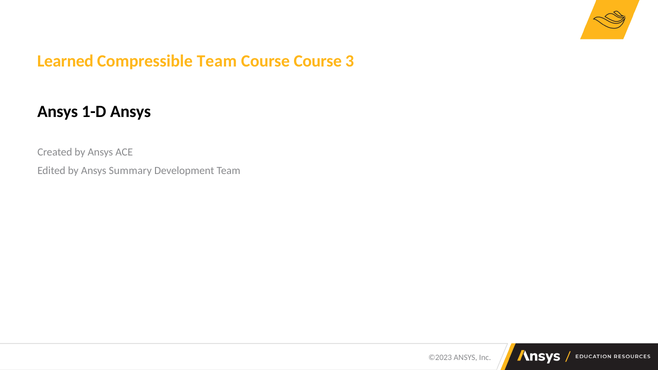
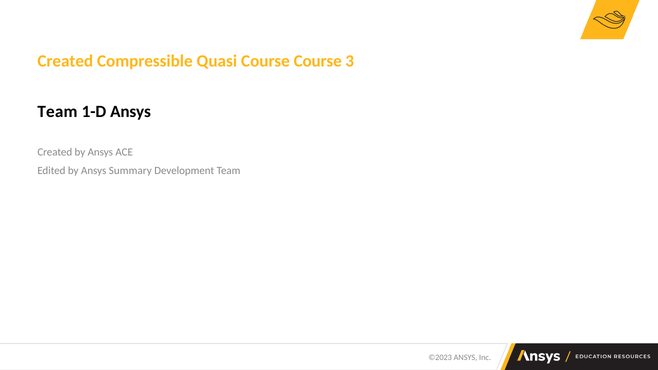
Learned at (65, 61): Learned -> Created
Compressible Team: Team -> Quasi
Ansys at (58, 112): Ansys -> Team
